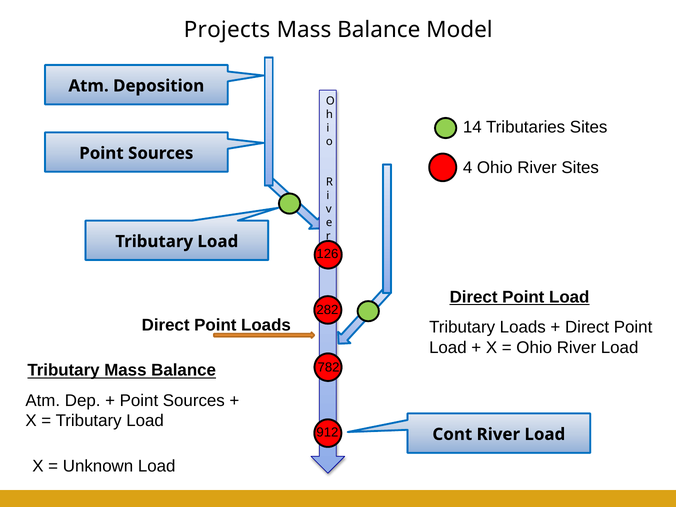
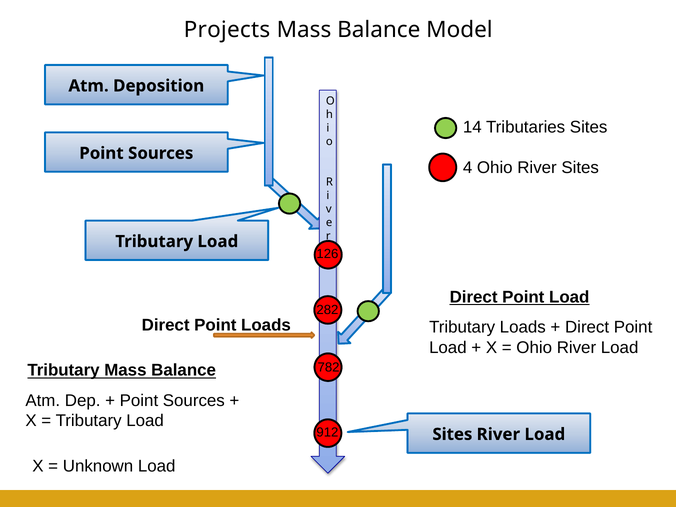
Cont at (452, 434): Cont -> Sites
